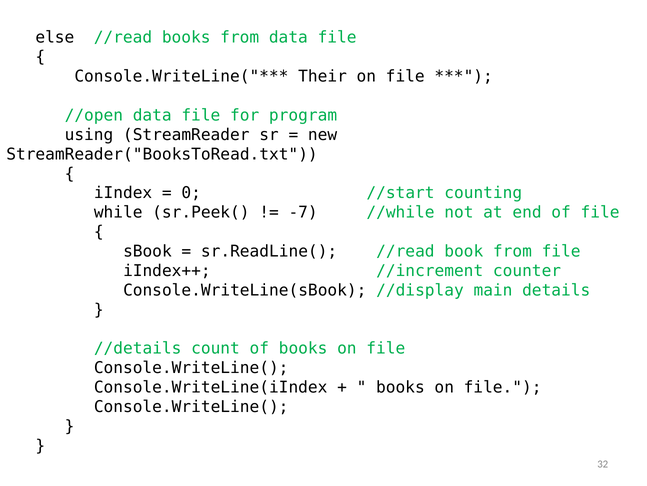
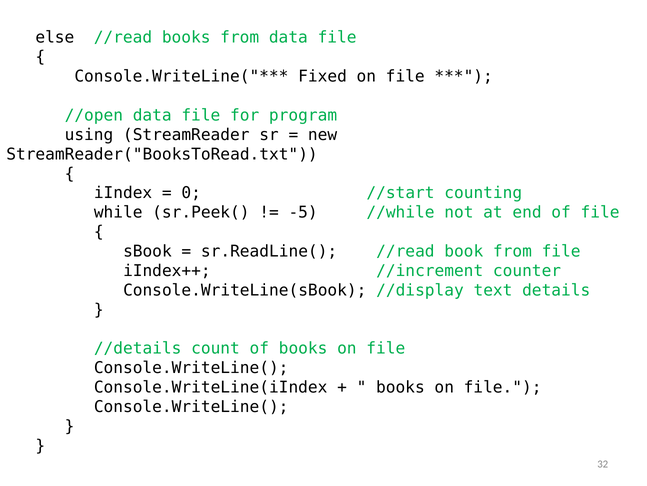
Their: Their -> Fixed
-7: -7 -> -5
main: main -> text
